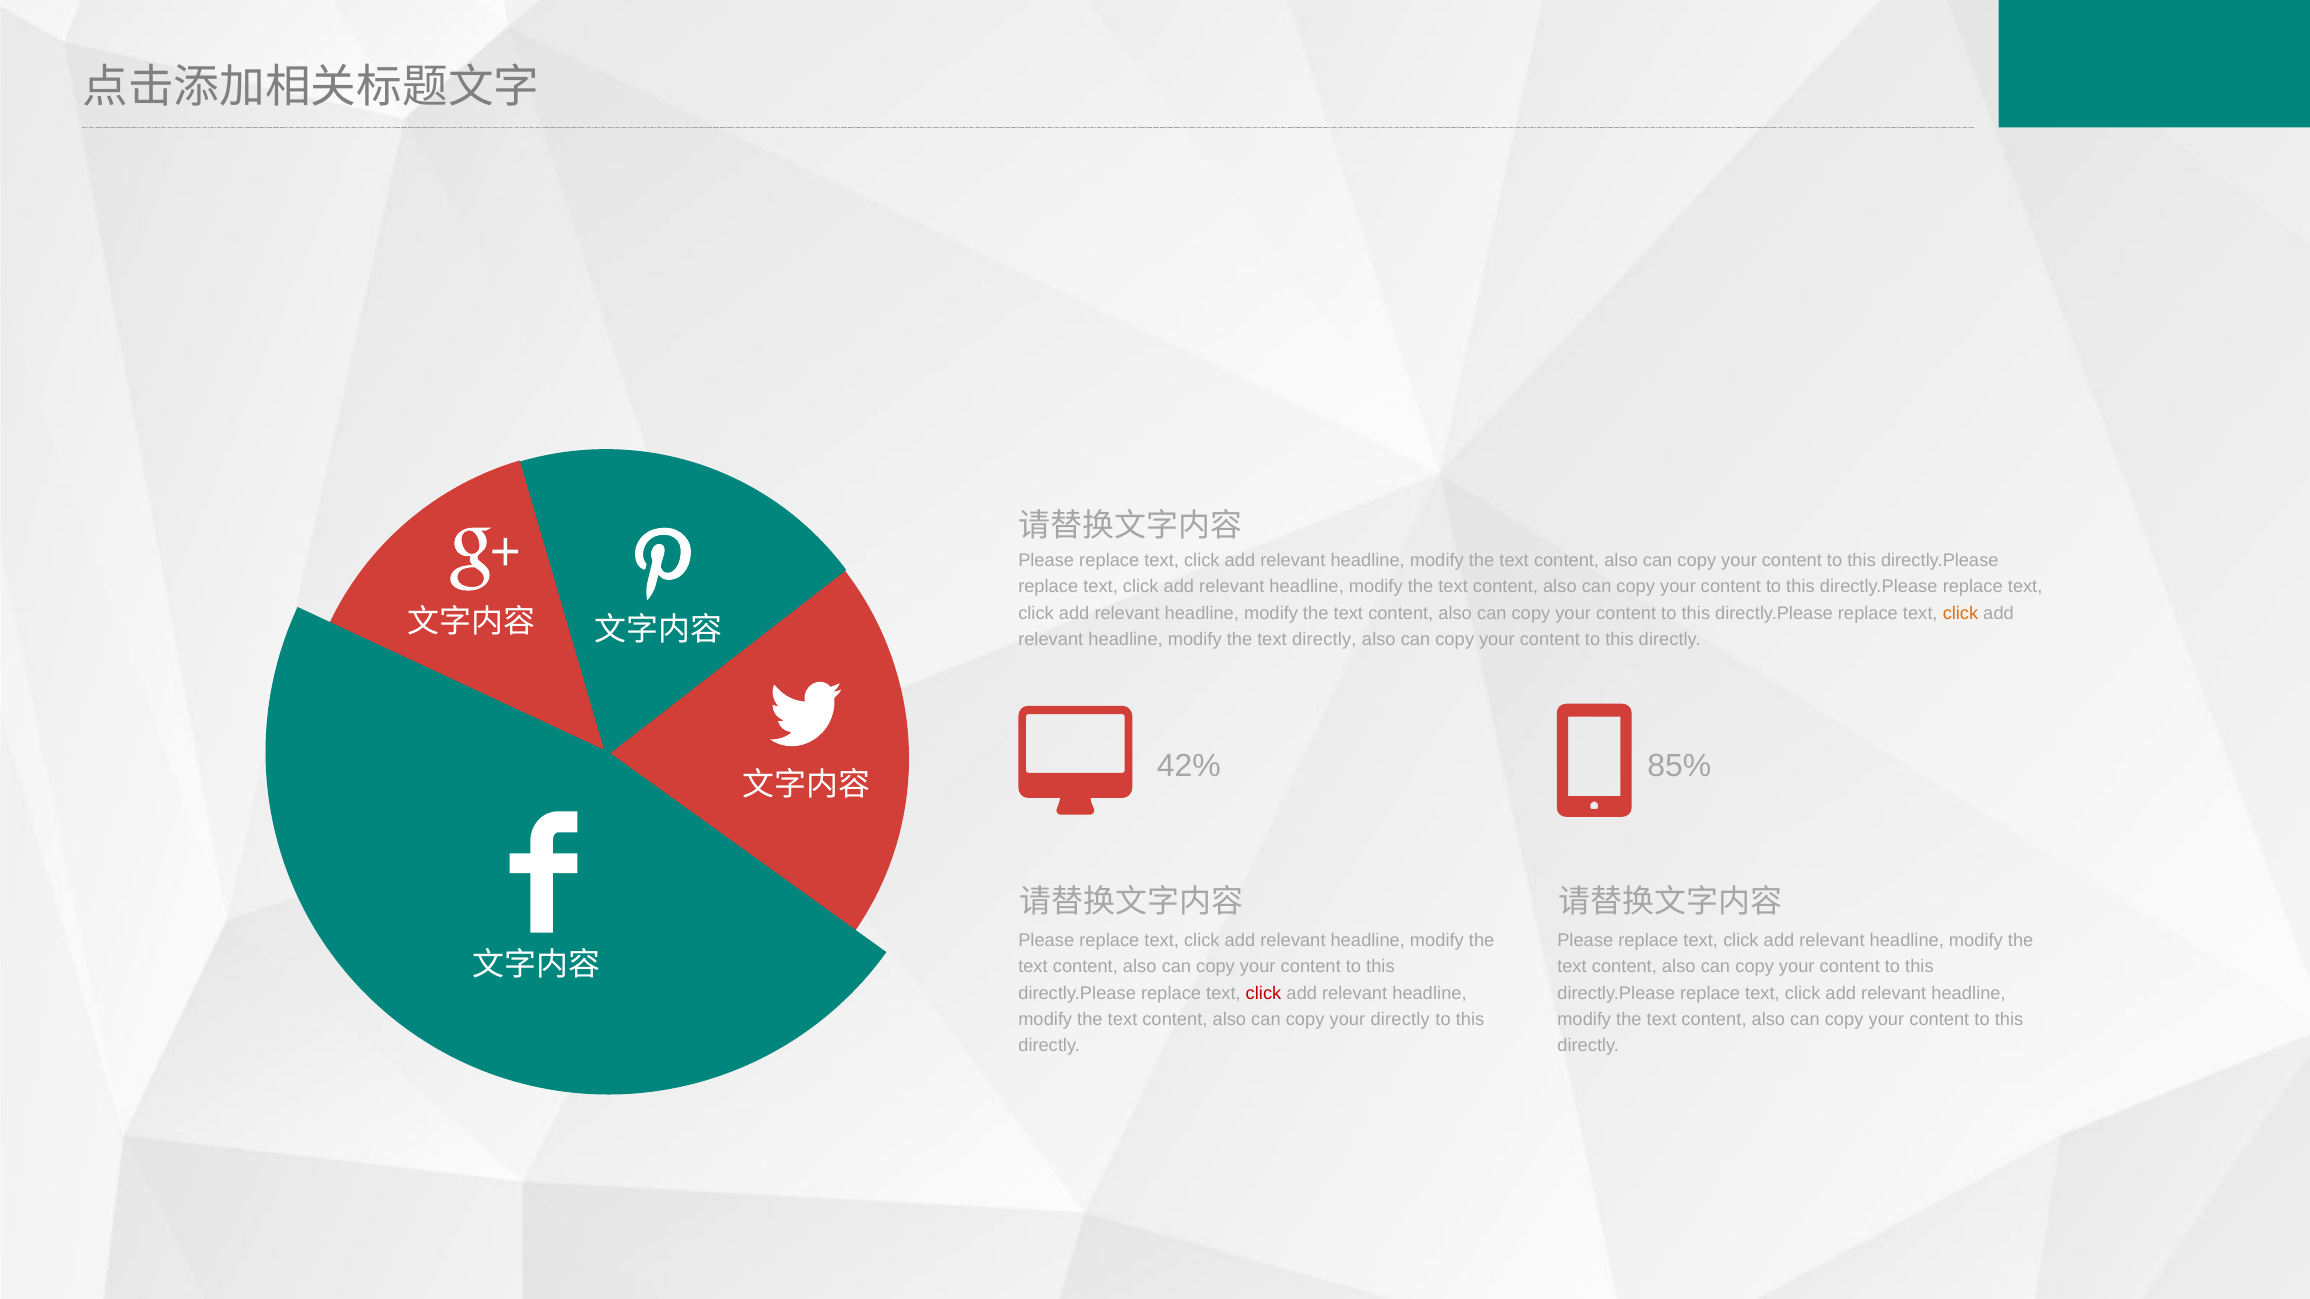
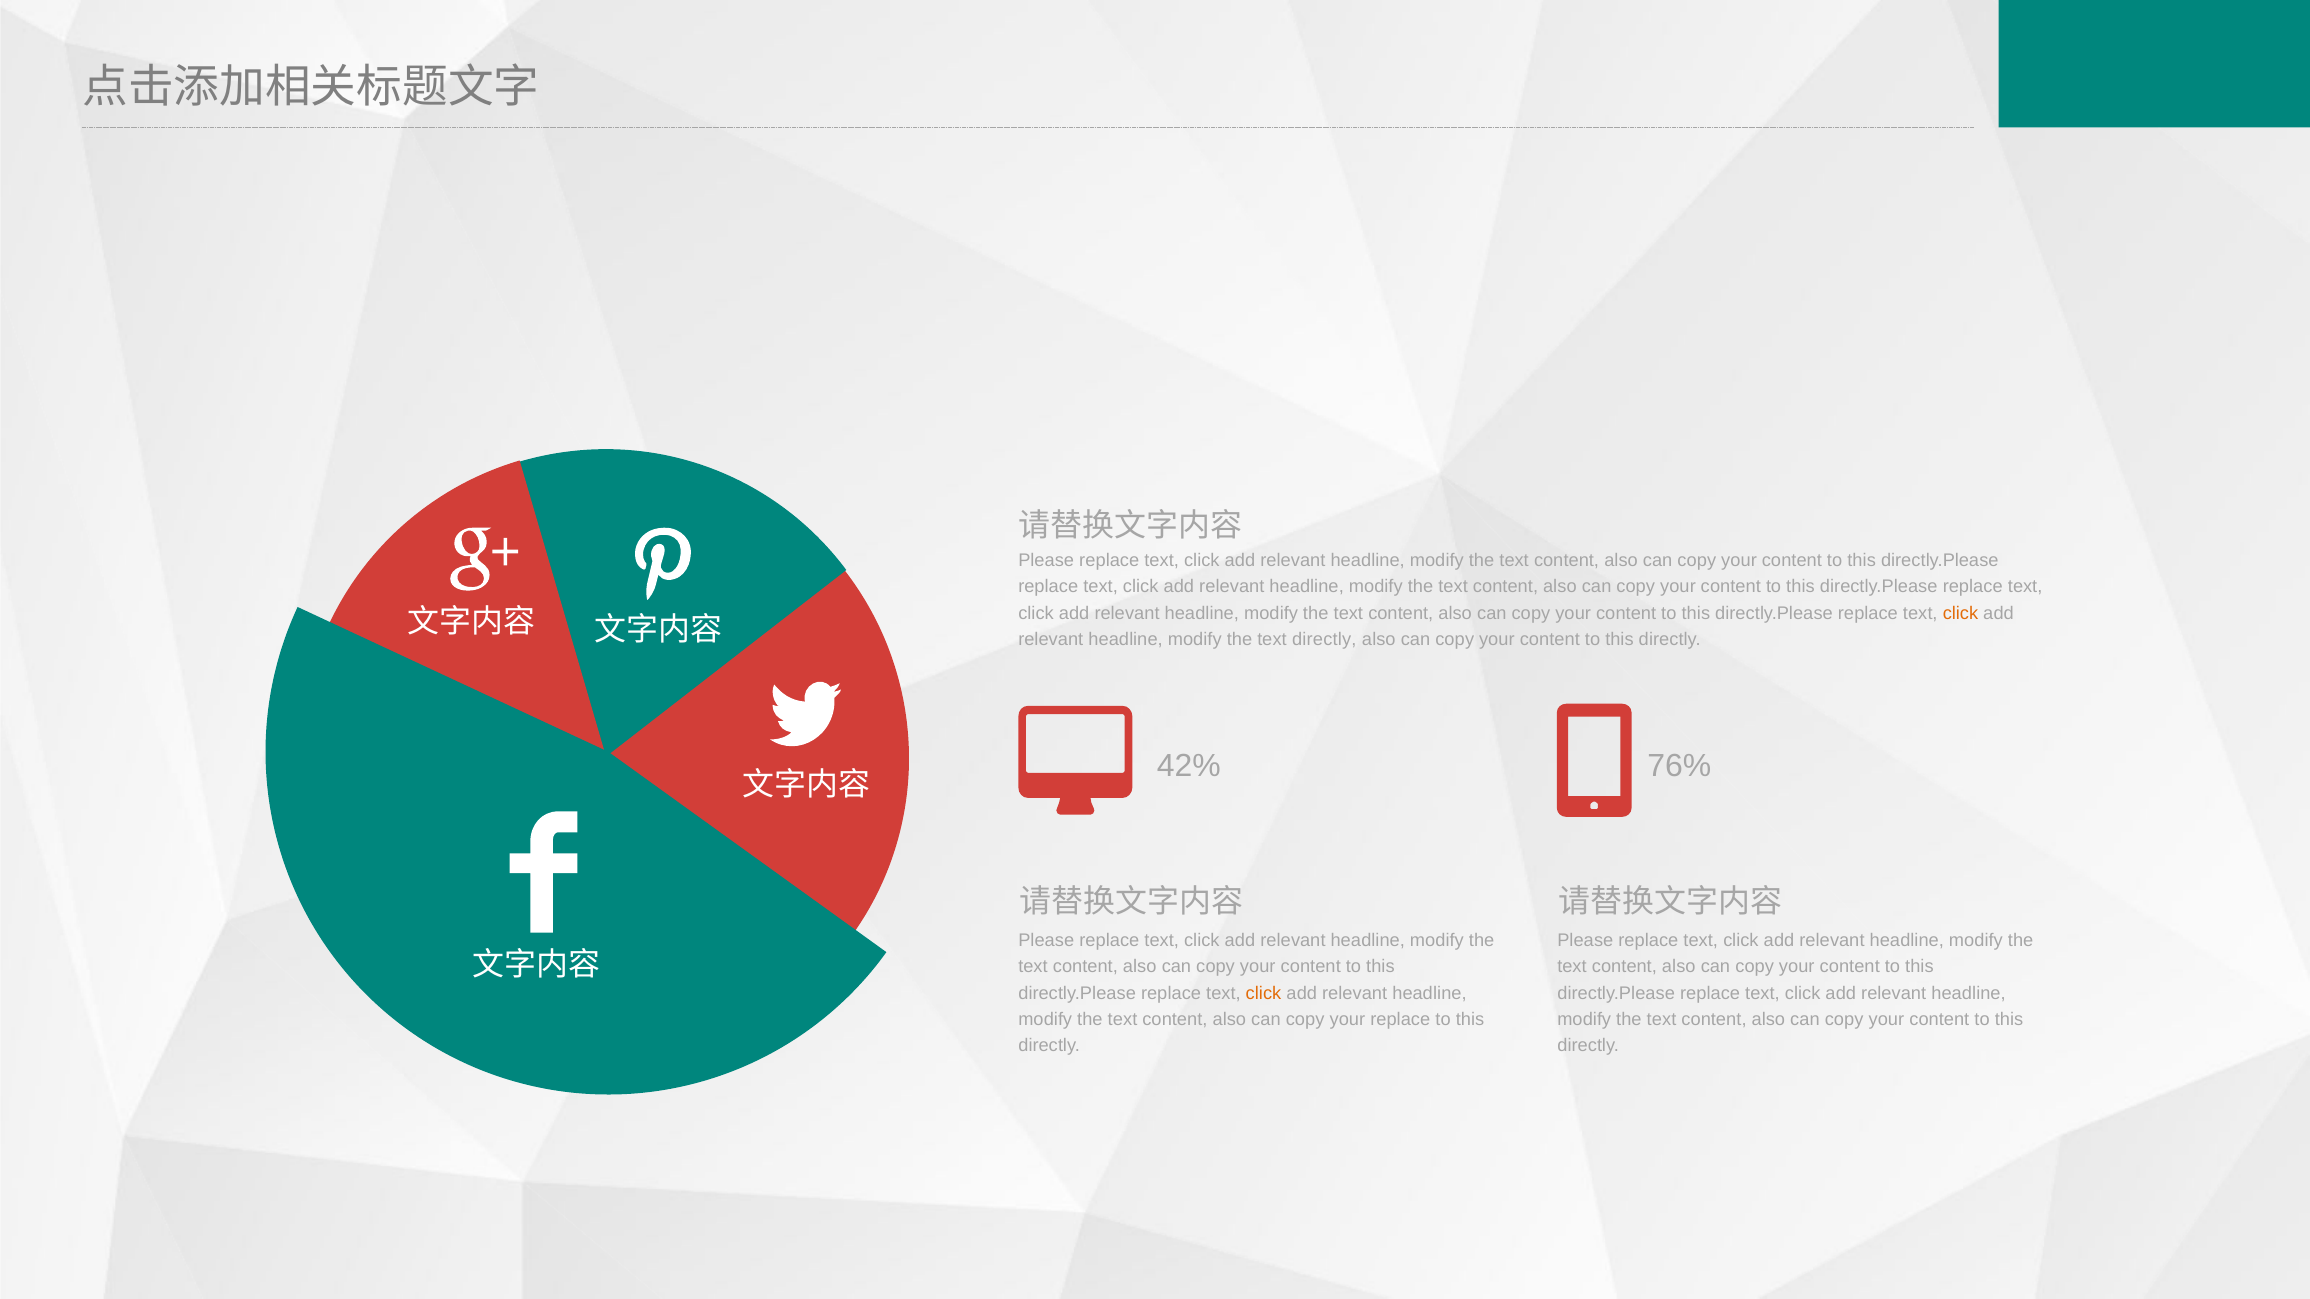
85%: 85% -> 76%
click at (1264, 993) colour: red -> orange
your directly: directly -> replace
